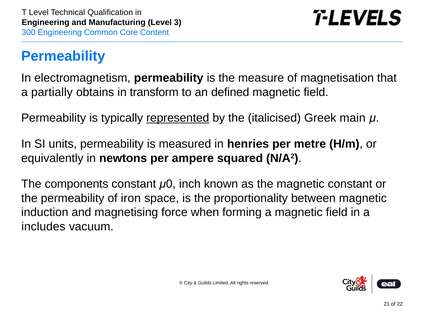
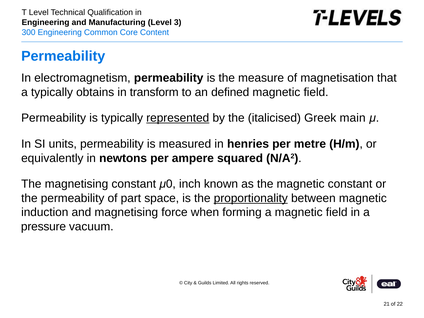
a partially: partially -> typically
The components: components -> magnetising
iron: iron -> part
proportionality underline: none -> present
includes: includes -> pressure
